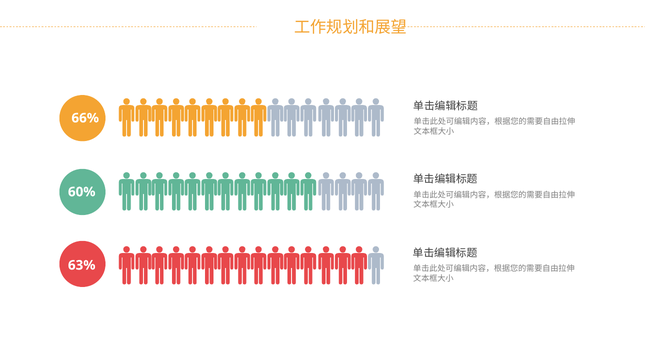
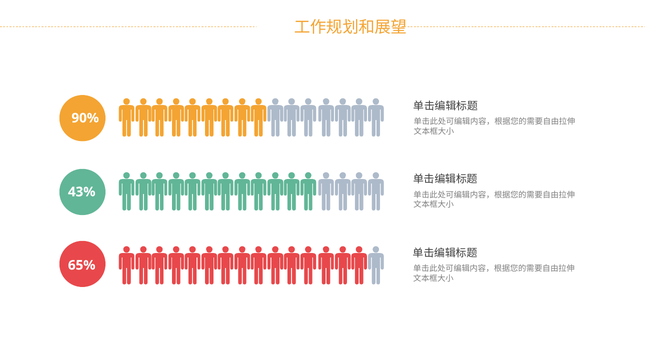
66%: 66% -> 90%
60%: 60% -> 43%
63%: 63% -> 65%
